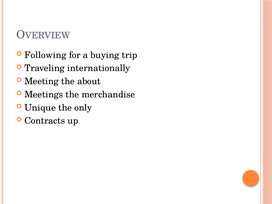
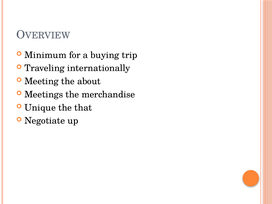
Following: Following -> Minimum
only: only -> that
Contracts: Contracts -> Negotiate
